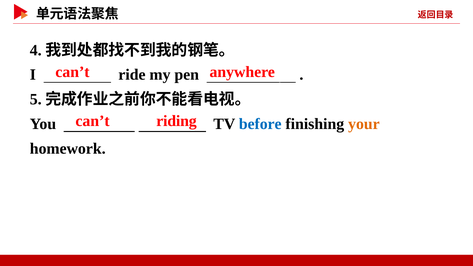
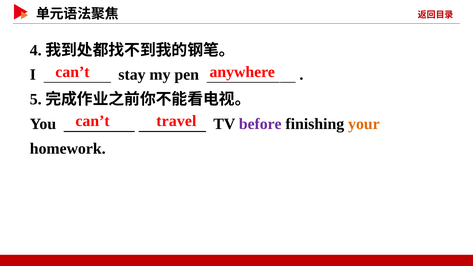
ride: ride -> stay
riding: riding -> travel
before colour: blue -> purple
